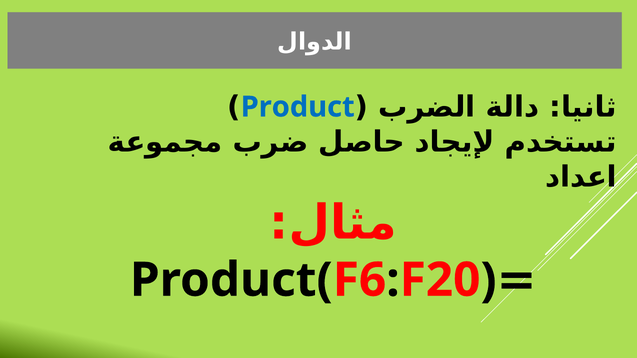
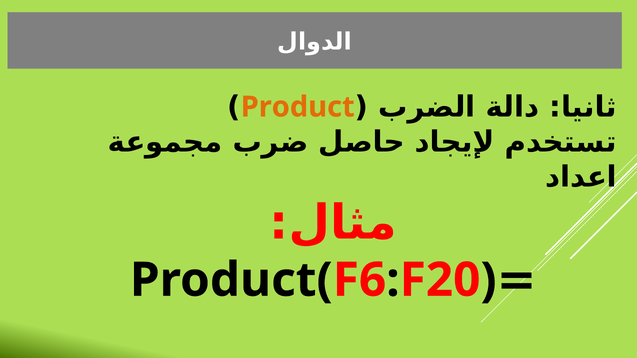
Product colour: blue -> orange
